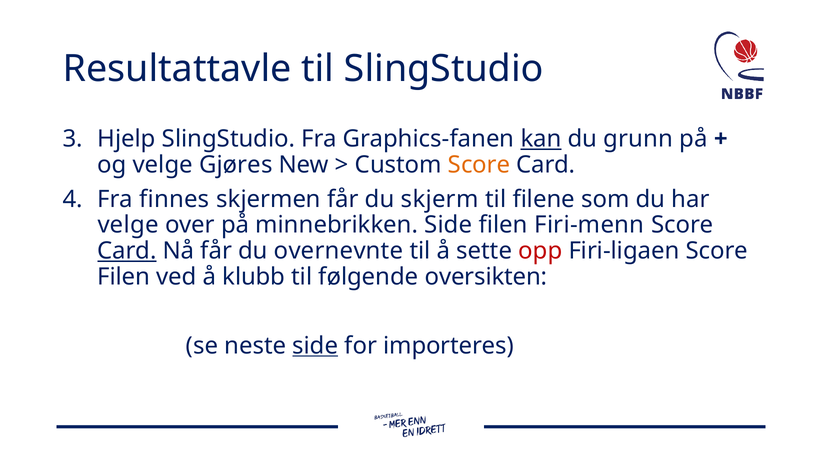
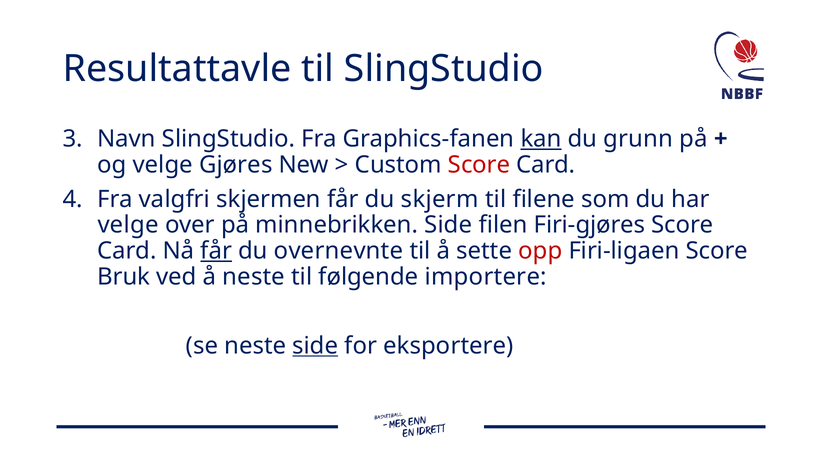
Hjelp: Hjelp -> Navn
Score at (479, 165) colour: orange -> red
finnes: finnes -> valgfri
Firi-menn: Firi-menn -> Firi-gjøres
Card at (127, 251) underline: present -> none
får at (216, 251) underline: none -> present
Filen at (124, 277): Filen -> Bruk
å klubb: klubb -> neste
oversikten: oversikten -> importere
importeres: importeres -> eksportere
